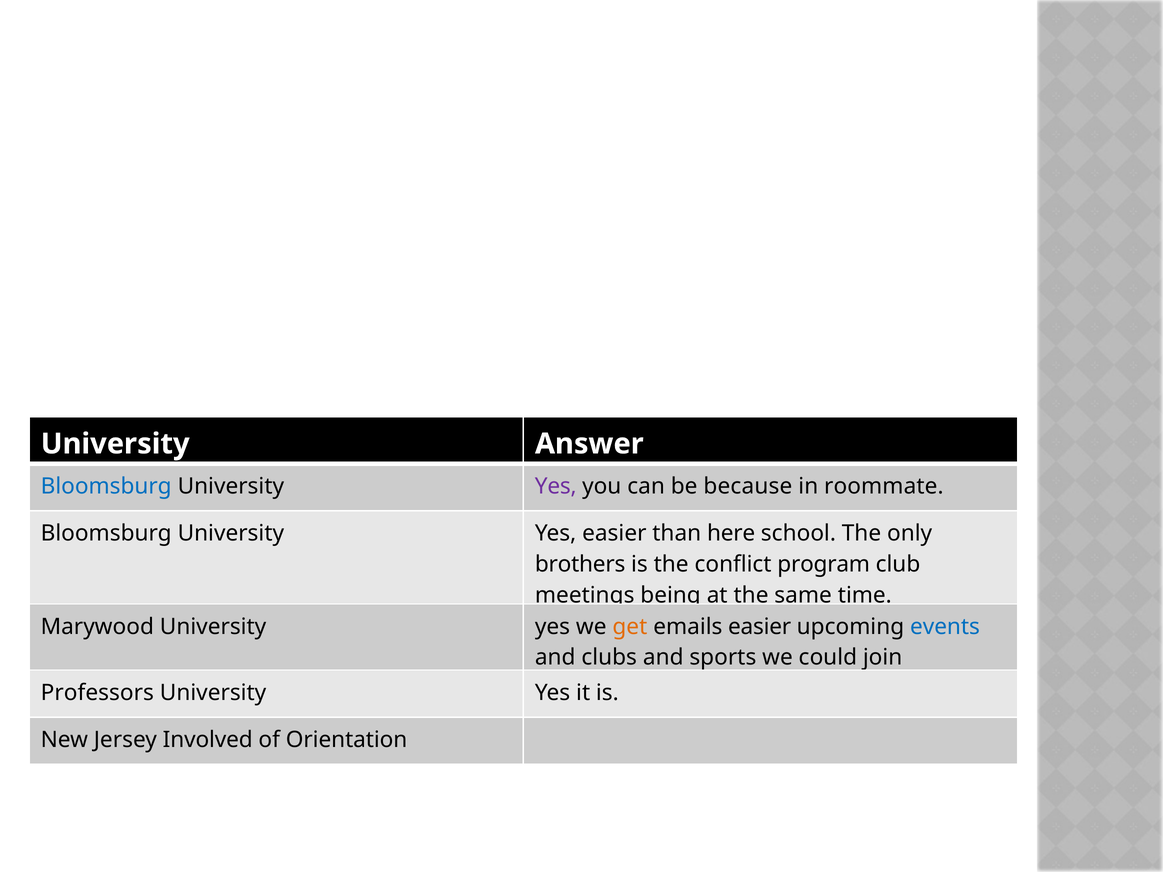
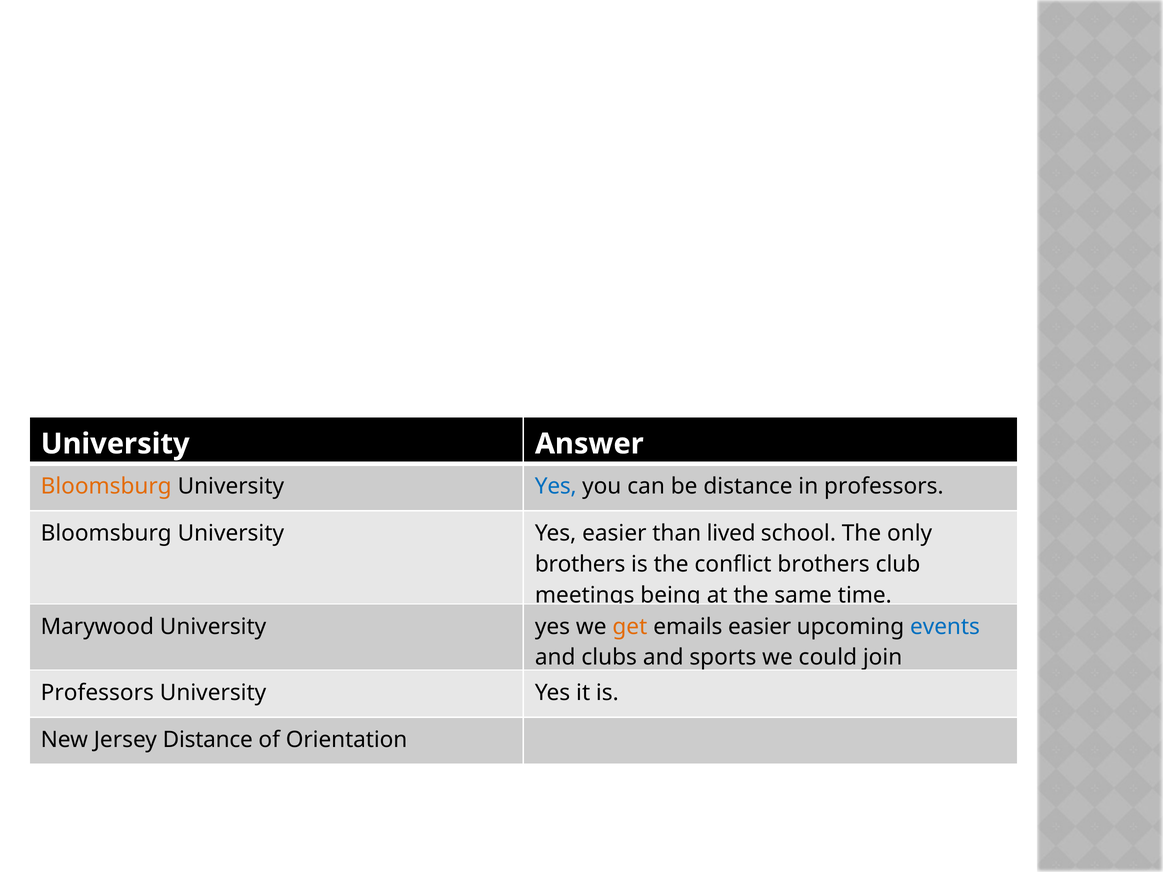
Bloomsburg at (106, 486) colour: blue -> orange
Yes at (556, 486) colour: purple -> blue
be because: because -> distance
in roommate: roommate -> professors
here: here -> lived
conflict program: program -> brothers
Jersey Involved: Involved -> Distance
